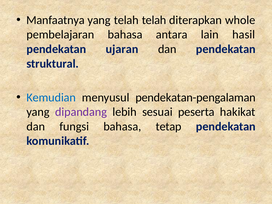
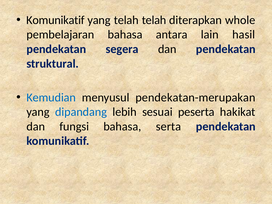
Manfaatnya at (55, 20): Manfaatnya -> Komunikatif
ujaran: ujaran -> segera
pendekatan-pengalaman: pendekatan-pengalaman -> pendekatan-merupakan
dipandang colour: purple -> blue
tetap: tetap -> serta
